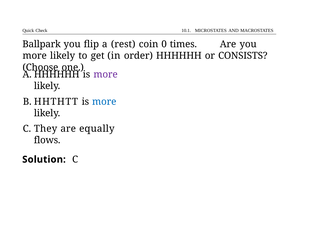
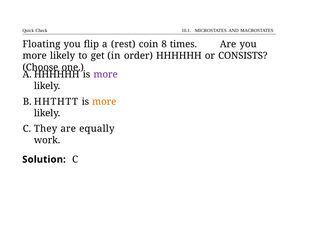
Ballpark: Ballpark -> Floating
0: 0 -> 8
more at (104, 101) colour: blue -> orange
flows: flows -> work
